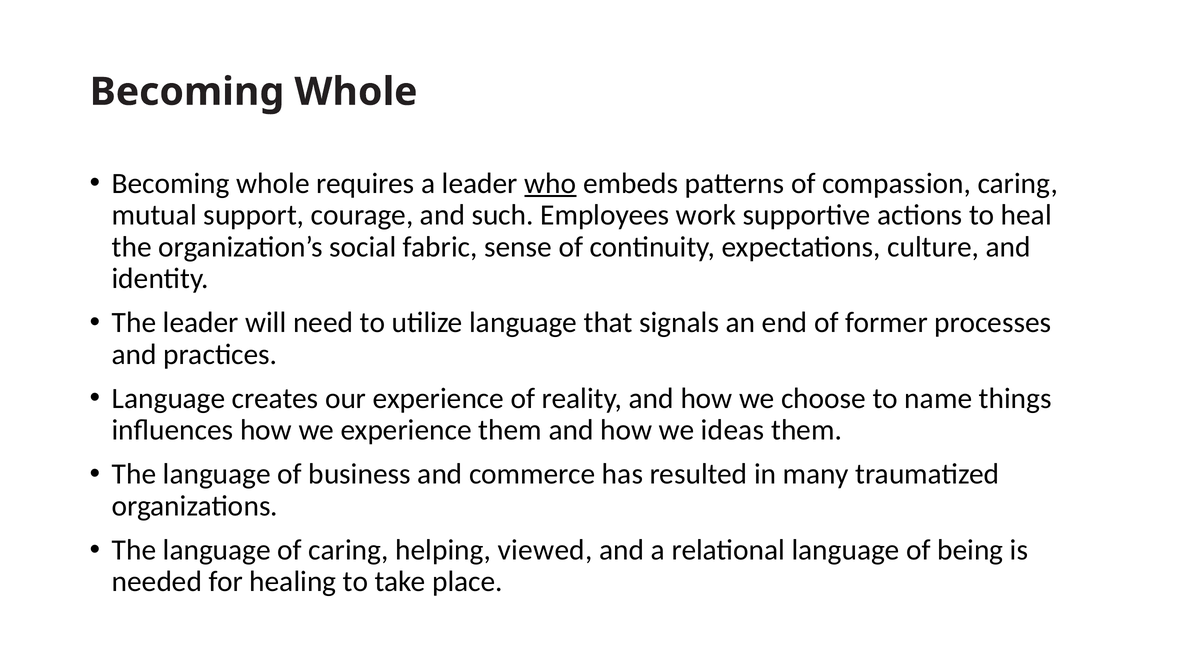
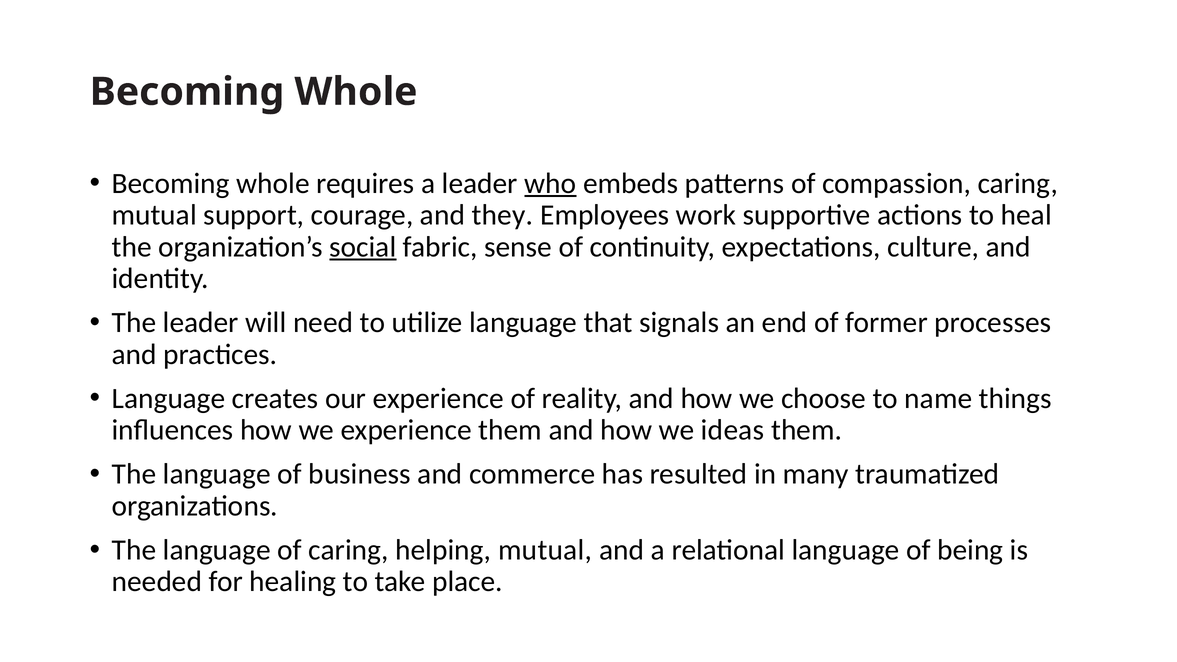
such: such -> they
social underline: none -> present
helping viewed: viewed -> mutual
